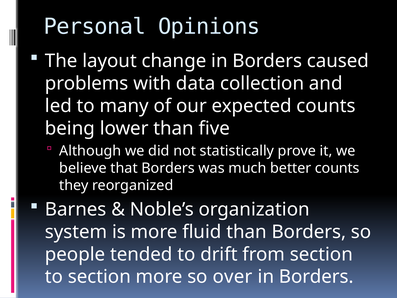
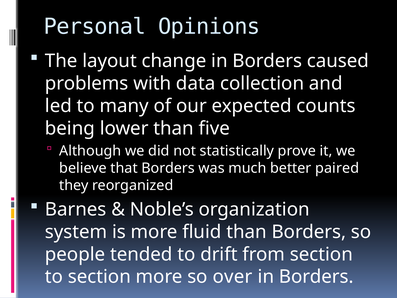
better counts: counts -> paired
